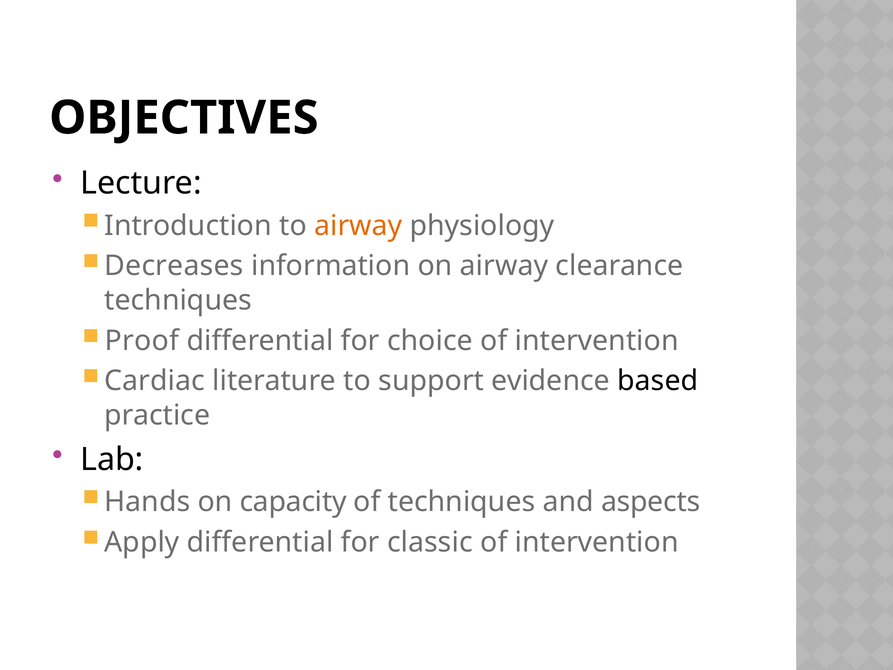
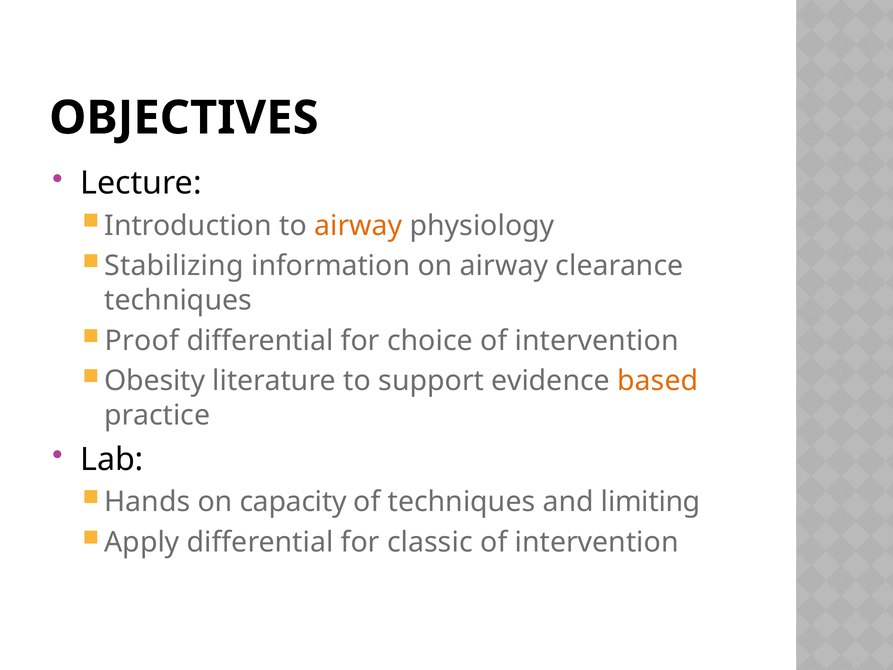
Decreases: Decreases -> Stabilizing
Cardiac: Cardiac -> Obesity
based colour: black -> orange
aspects: aspects -> limiting
